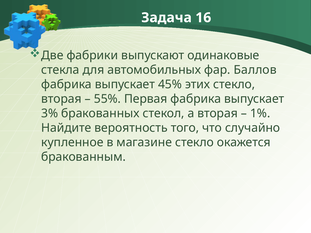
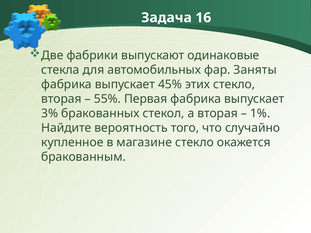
Баллов: Баллов -> Заняты
